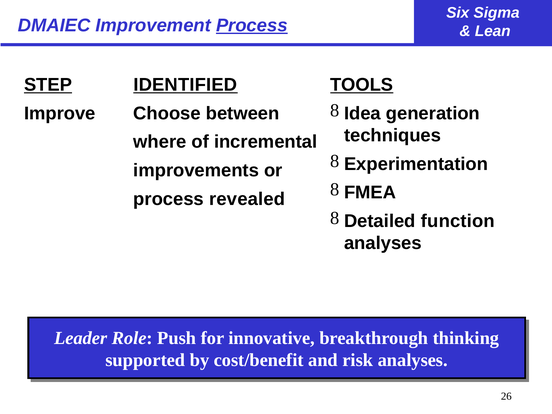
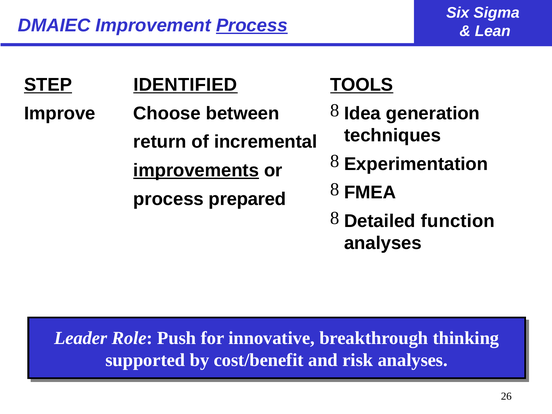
where: where -> return
improvements underline: none -> present
revealed: revealed -> prepared
